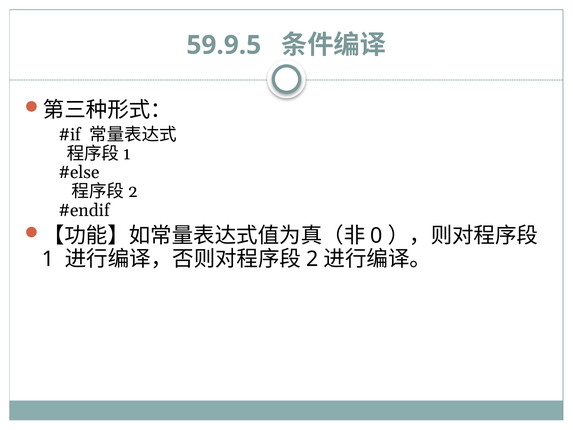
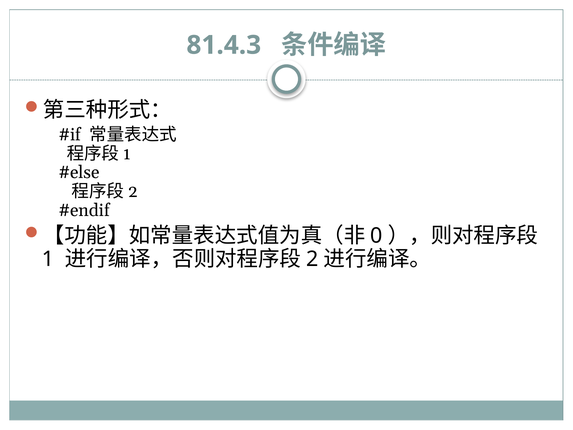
59.9.5: 59.9.5 -> 81.4.3
